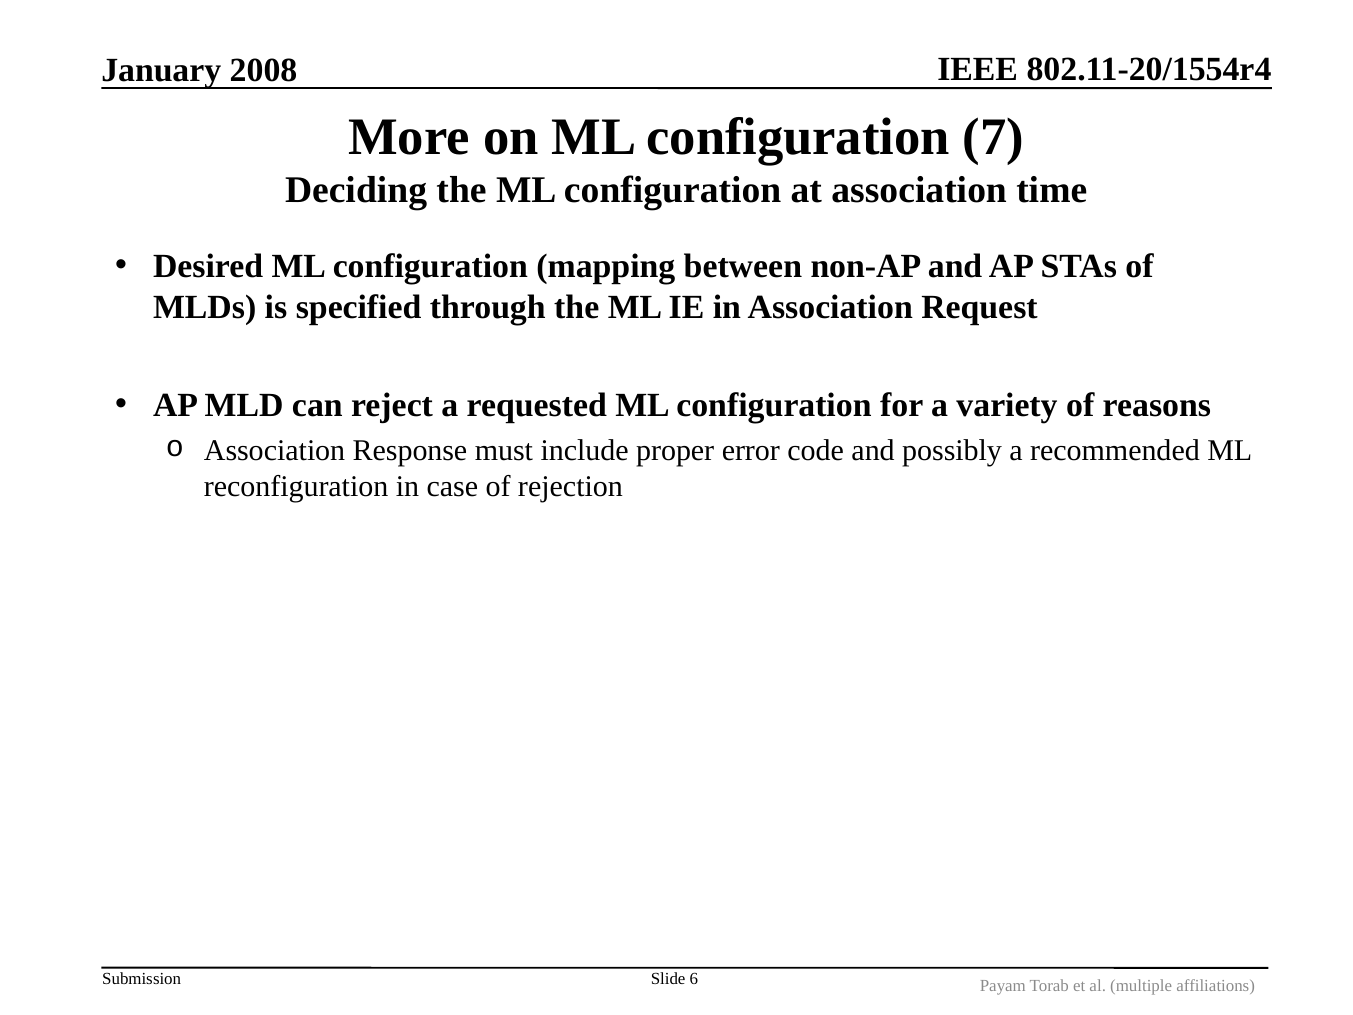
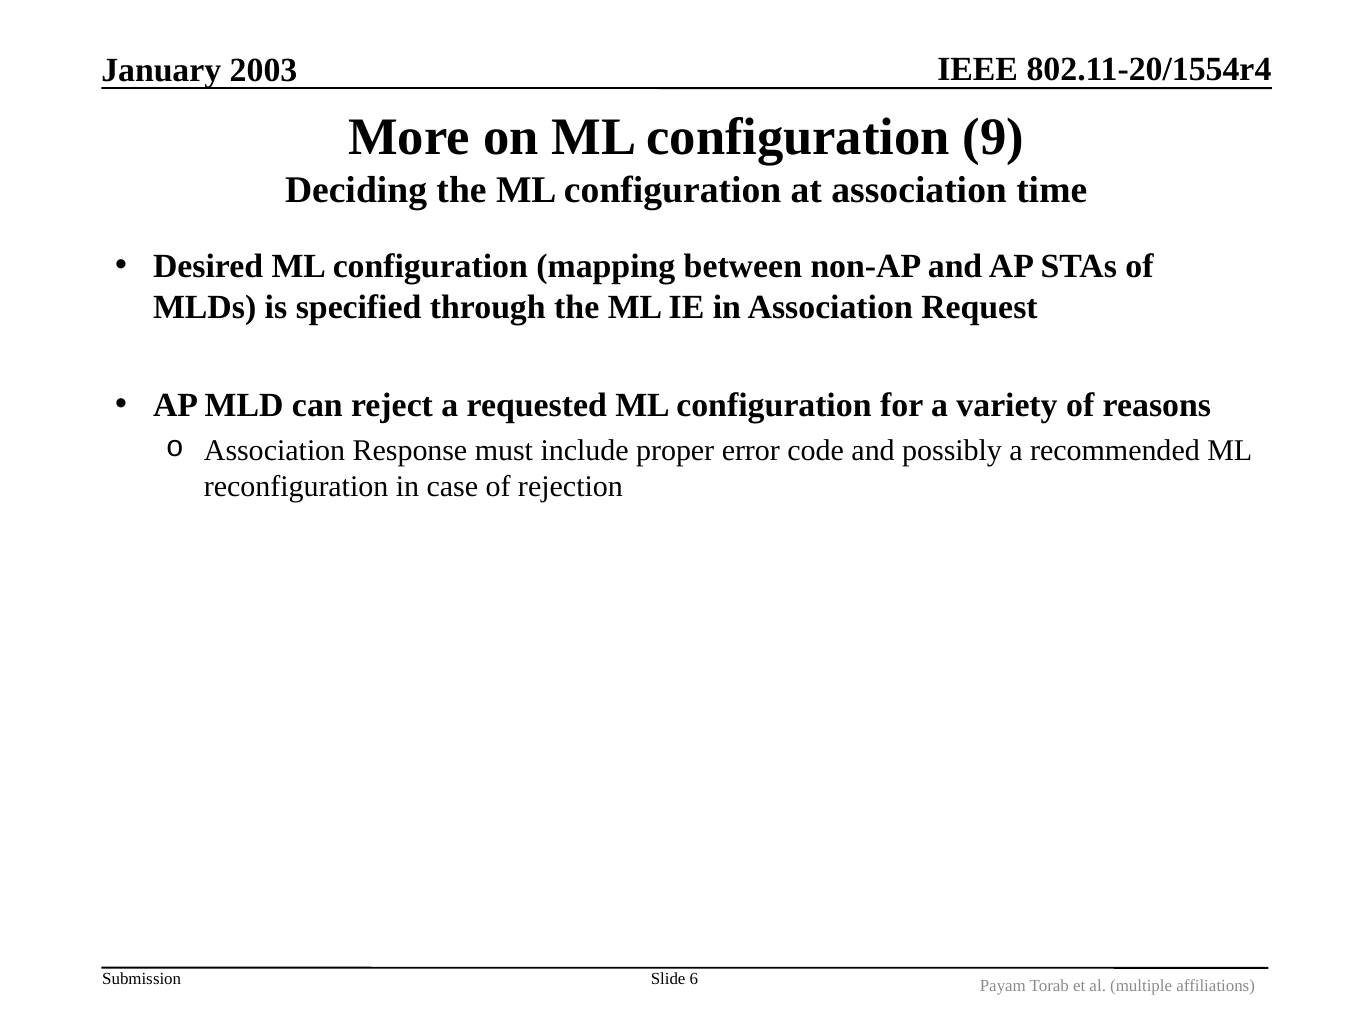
2008: 2008 -> 2003
7: 7 -> 9
